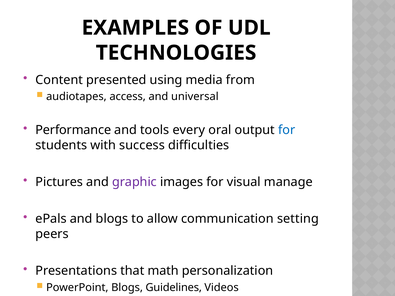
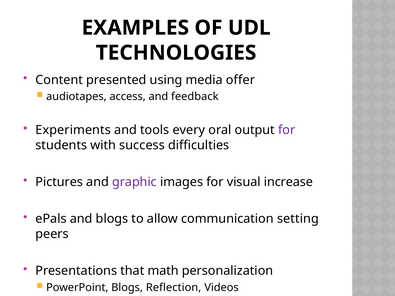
from: from -> offer
universal: universal -> feedback
Performance: Performance -> Experiments
for at (287, 130) colour: blue -> purple
manage: manage -> increase
Guidelines: Guidelines -> Reflection
